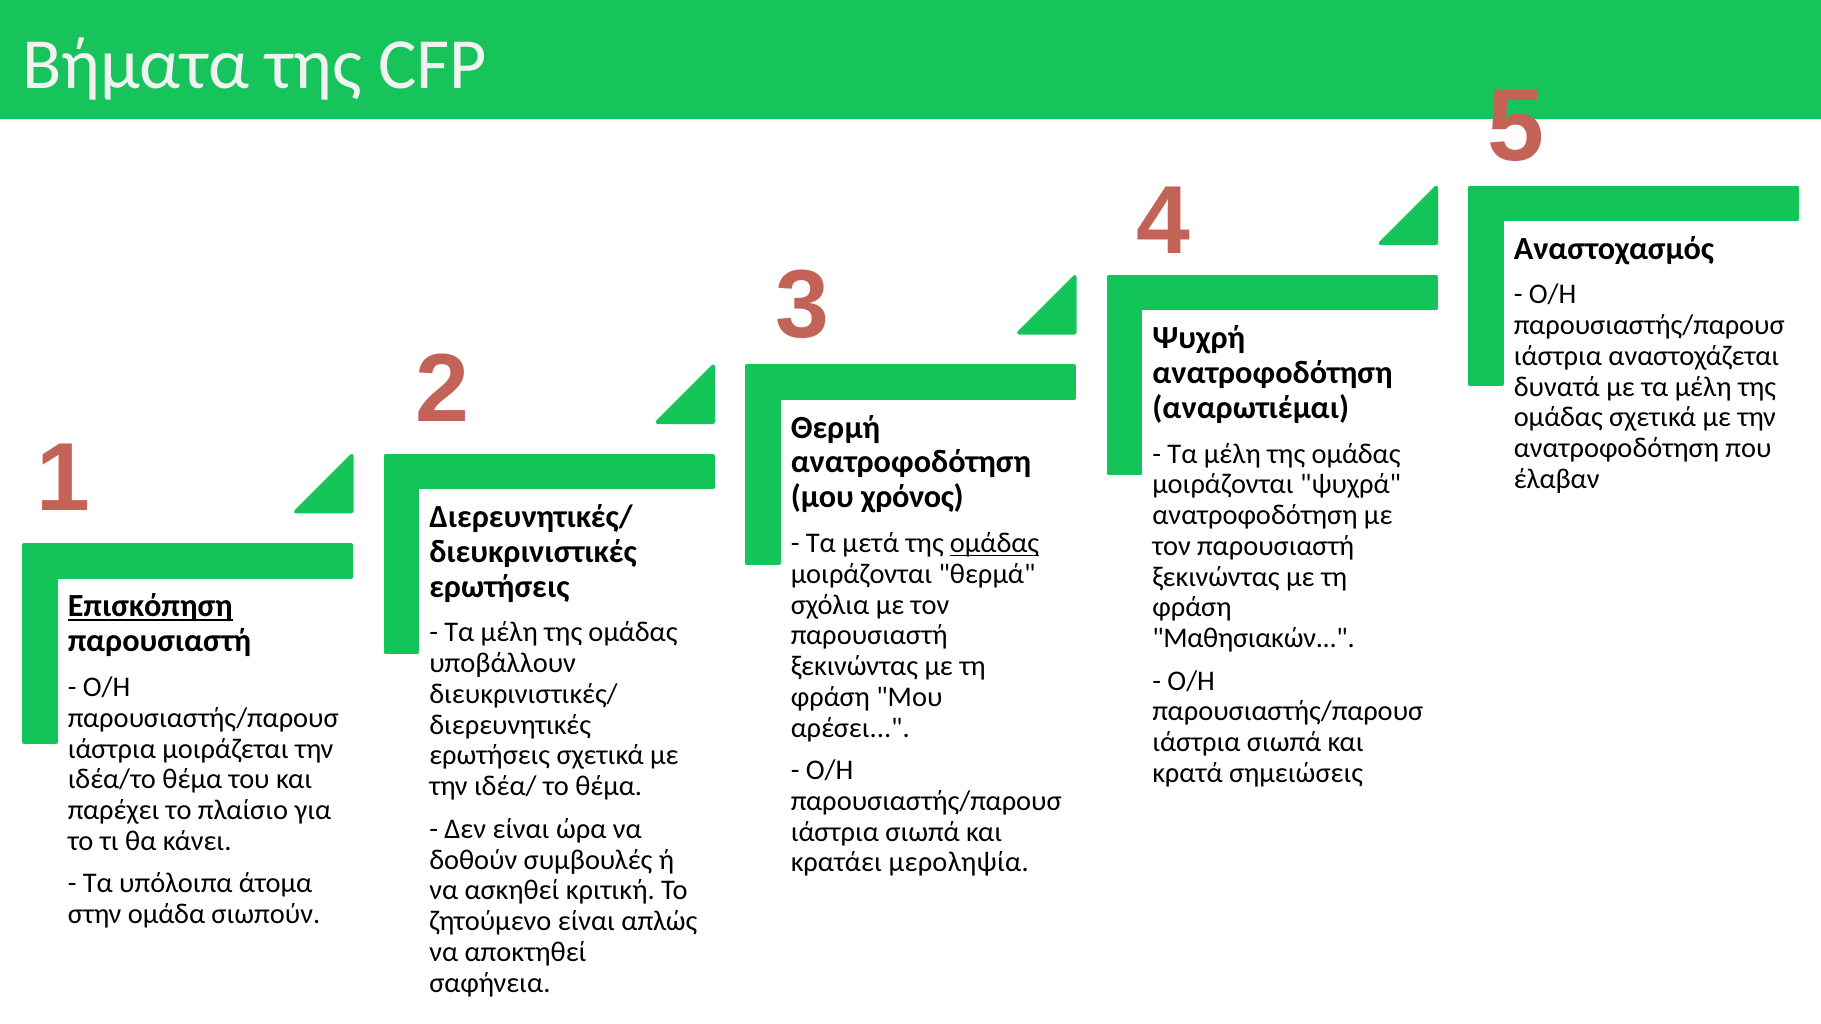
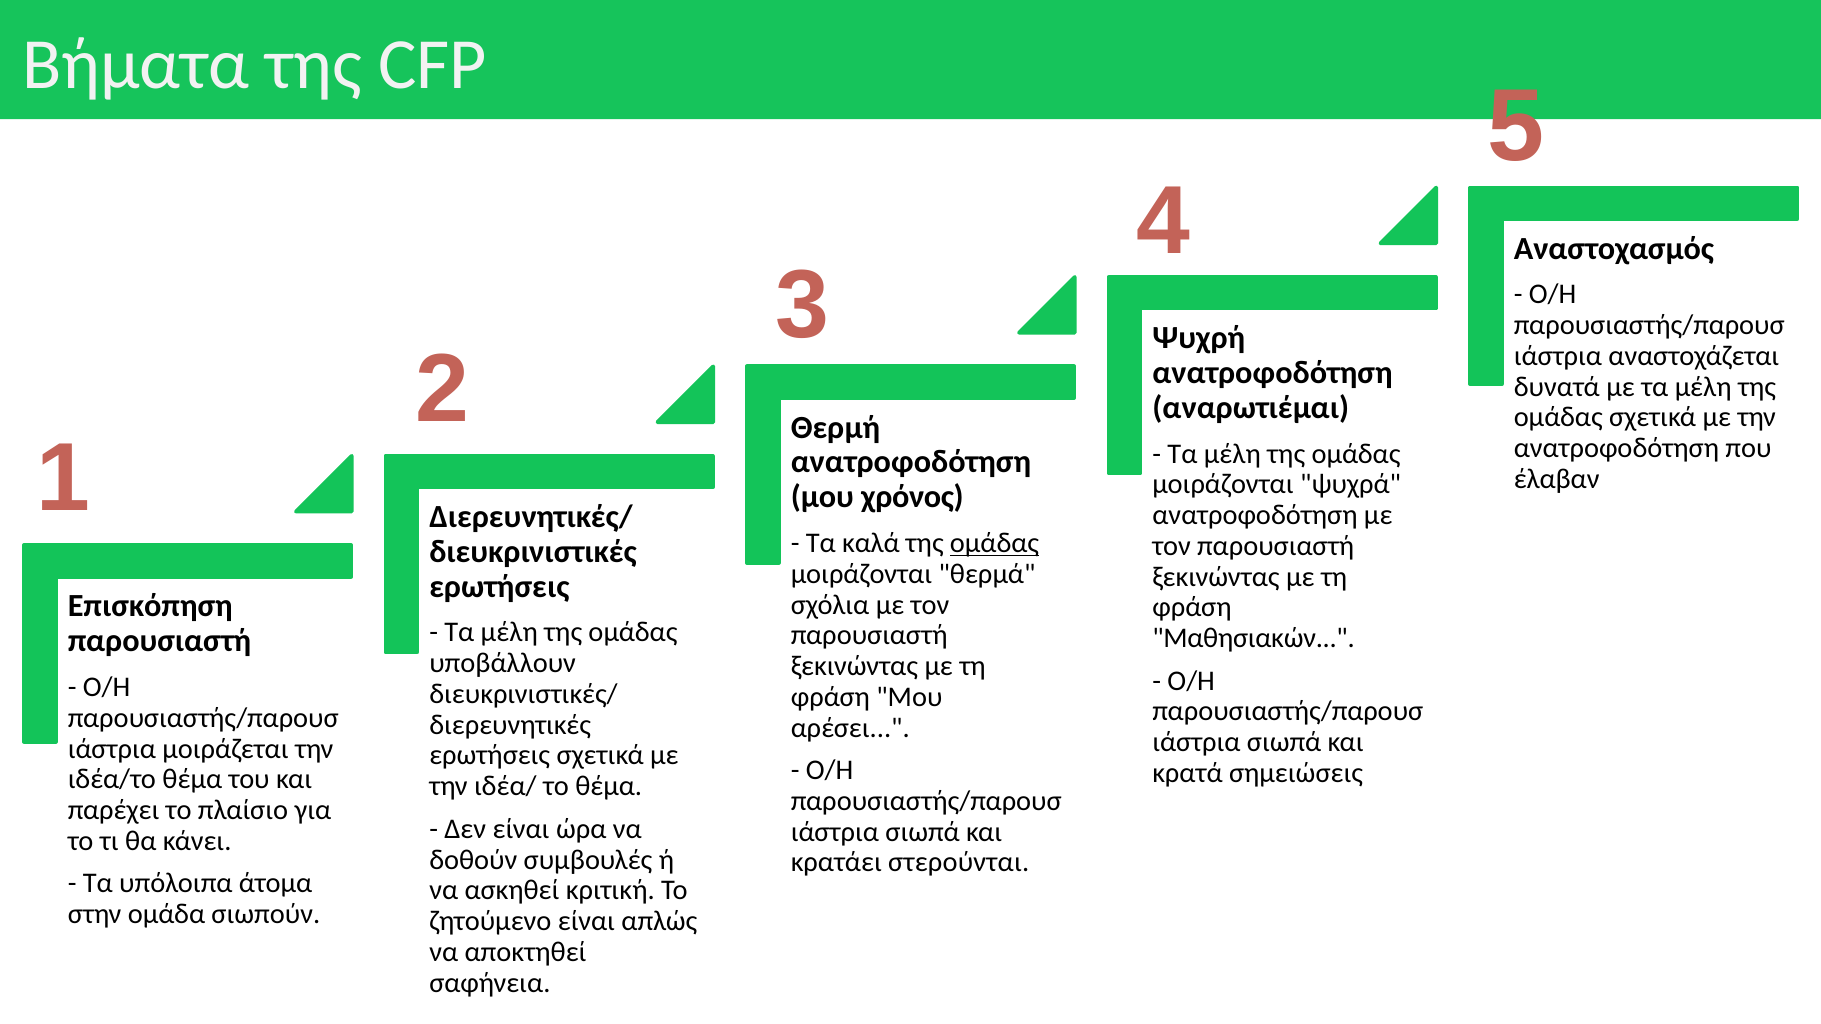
μετά: μετά -> καλά
Επισκόπηση underline: present -> none
μεροληψία: μεροληψία -> στερούνται
